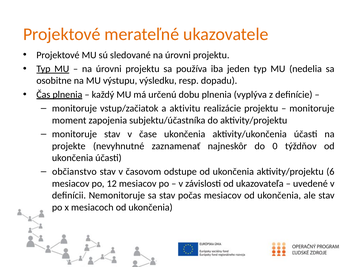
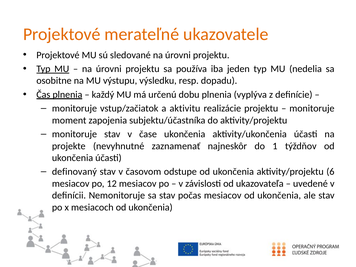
0: 0 -> 1
občianstvo: občianstvo -> definovaný
